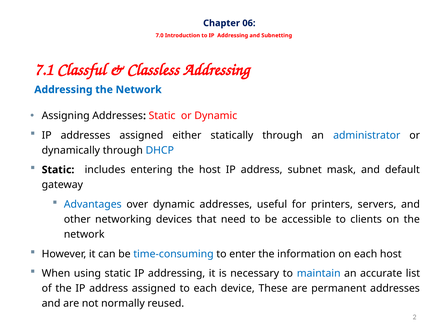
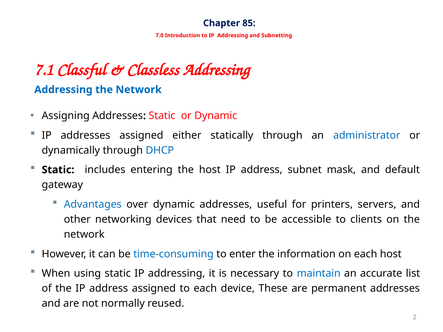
06: 06 -> 85
